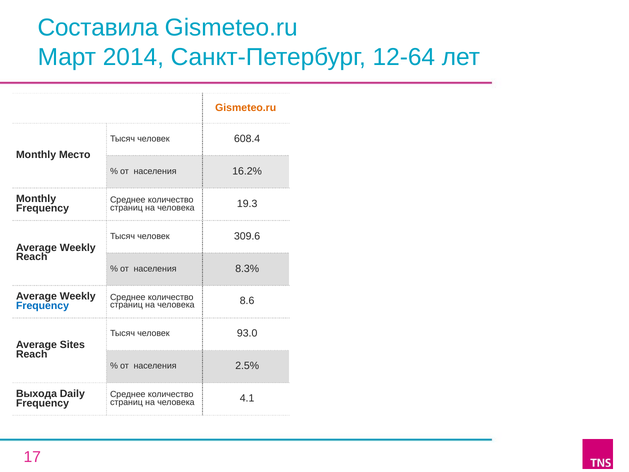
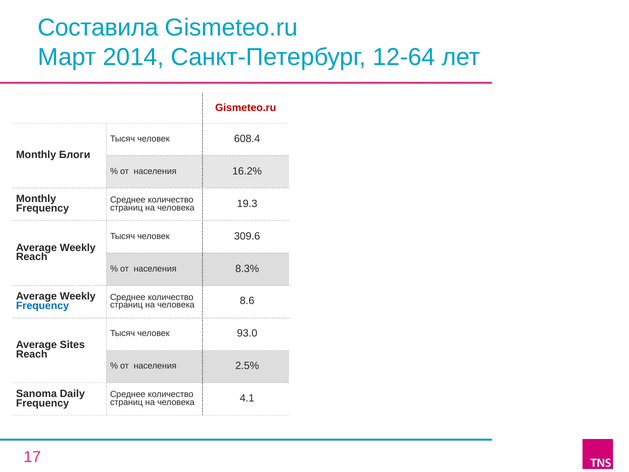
Gismeteo.ru at (246, 108) colour: orange -> red
Место: Место -> Блоги
Выхода: Выхода -> Sanoma
